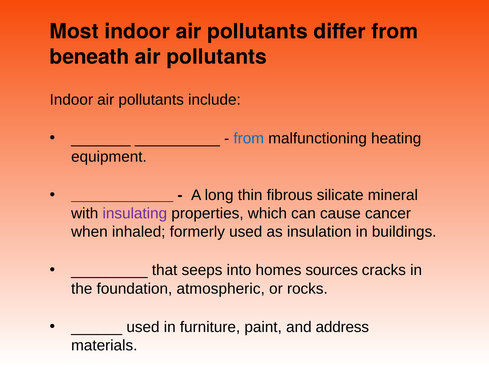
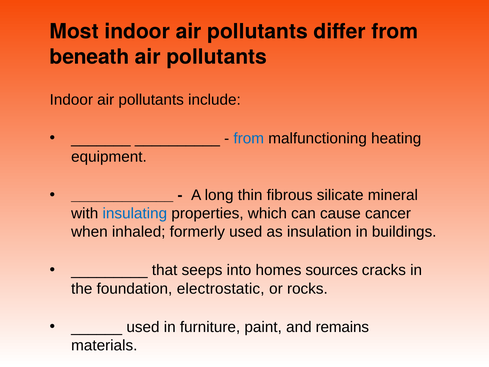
insulating colour: purple -> blue
atmospheric: atmospheric -> electrostatic
address: address -> remains
